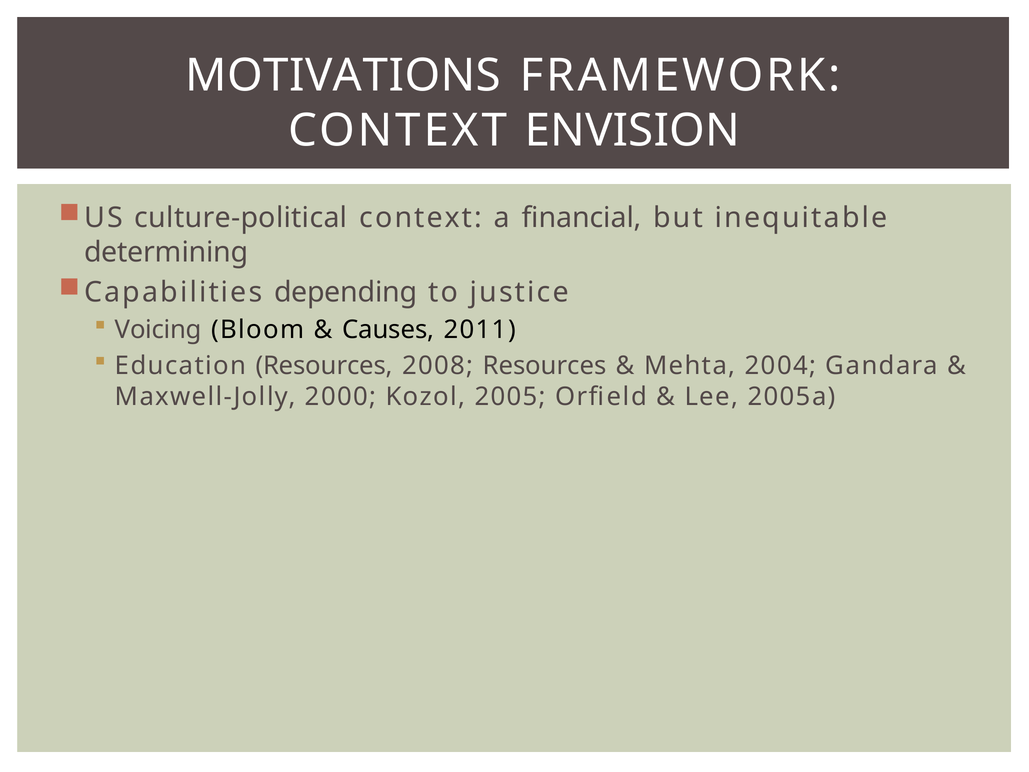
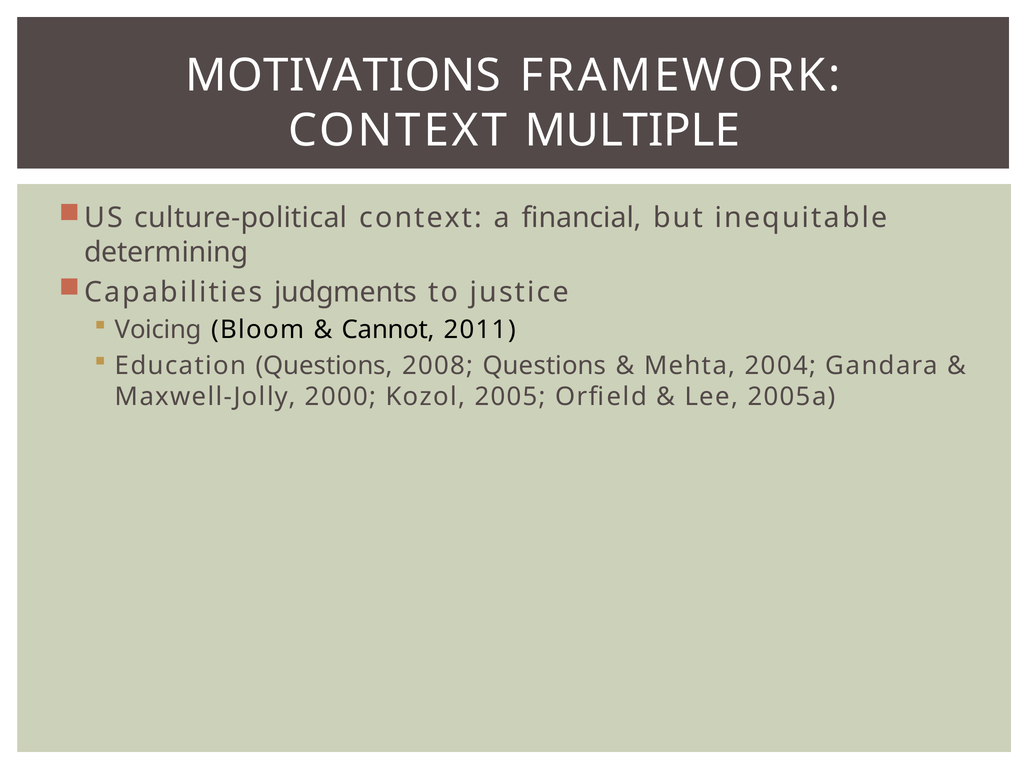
ENVISION: ENVISION -> MULTIPLE
depending: depending -> judgments
Causes: Causes -> Cannot
Education Resources: Resources -> Questions
2008 Resources: Resources -> Questions
